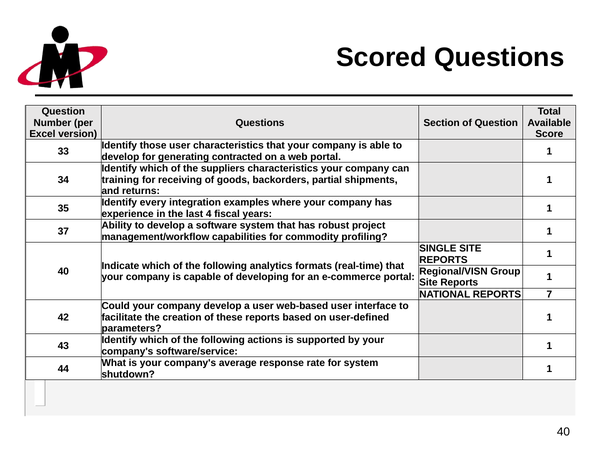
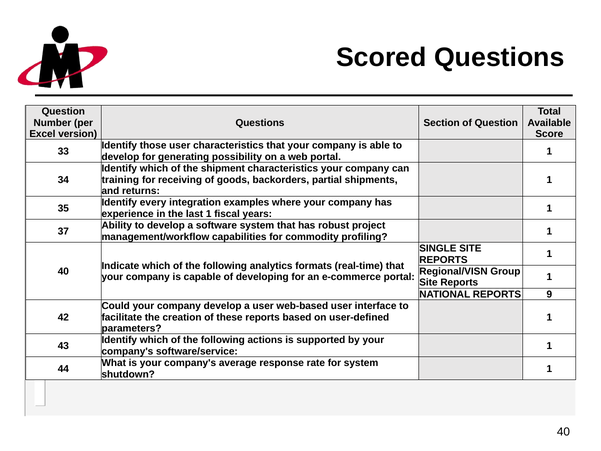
contracted: contracted -> possibility
suppliers: suppliers -> shipment
last 4: 4 -> 1
7: 7 -> 9
